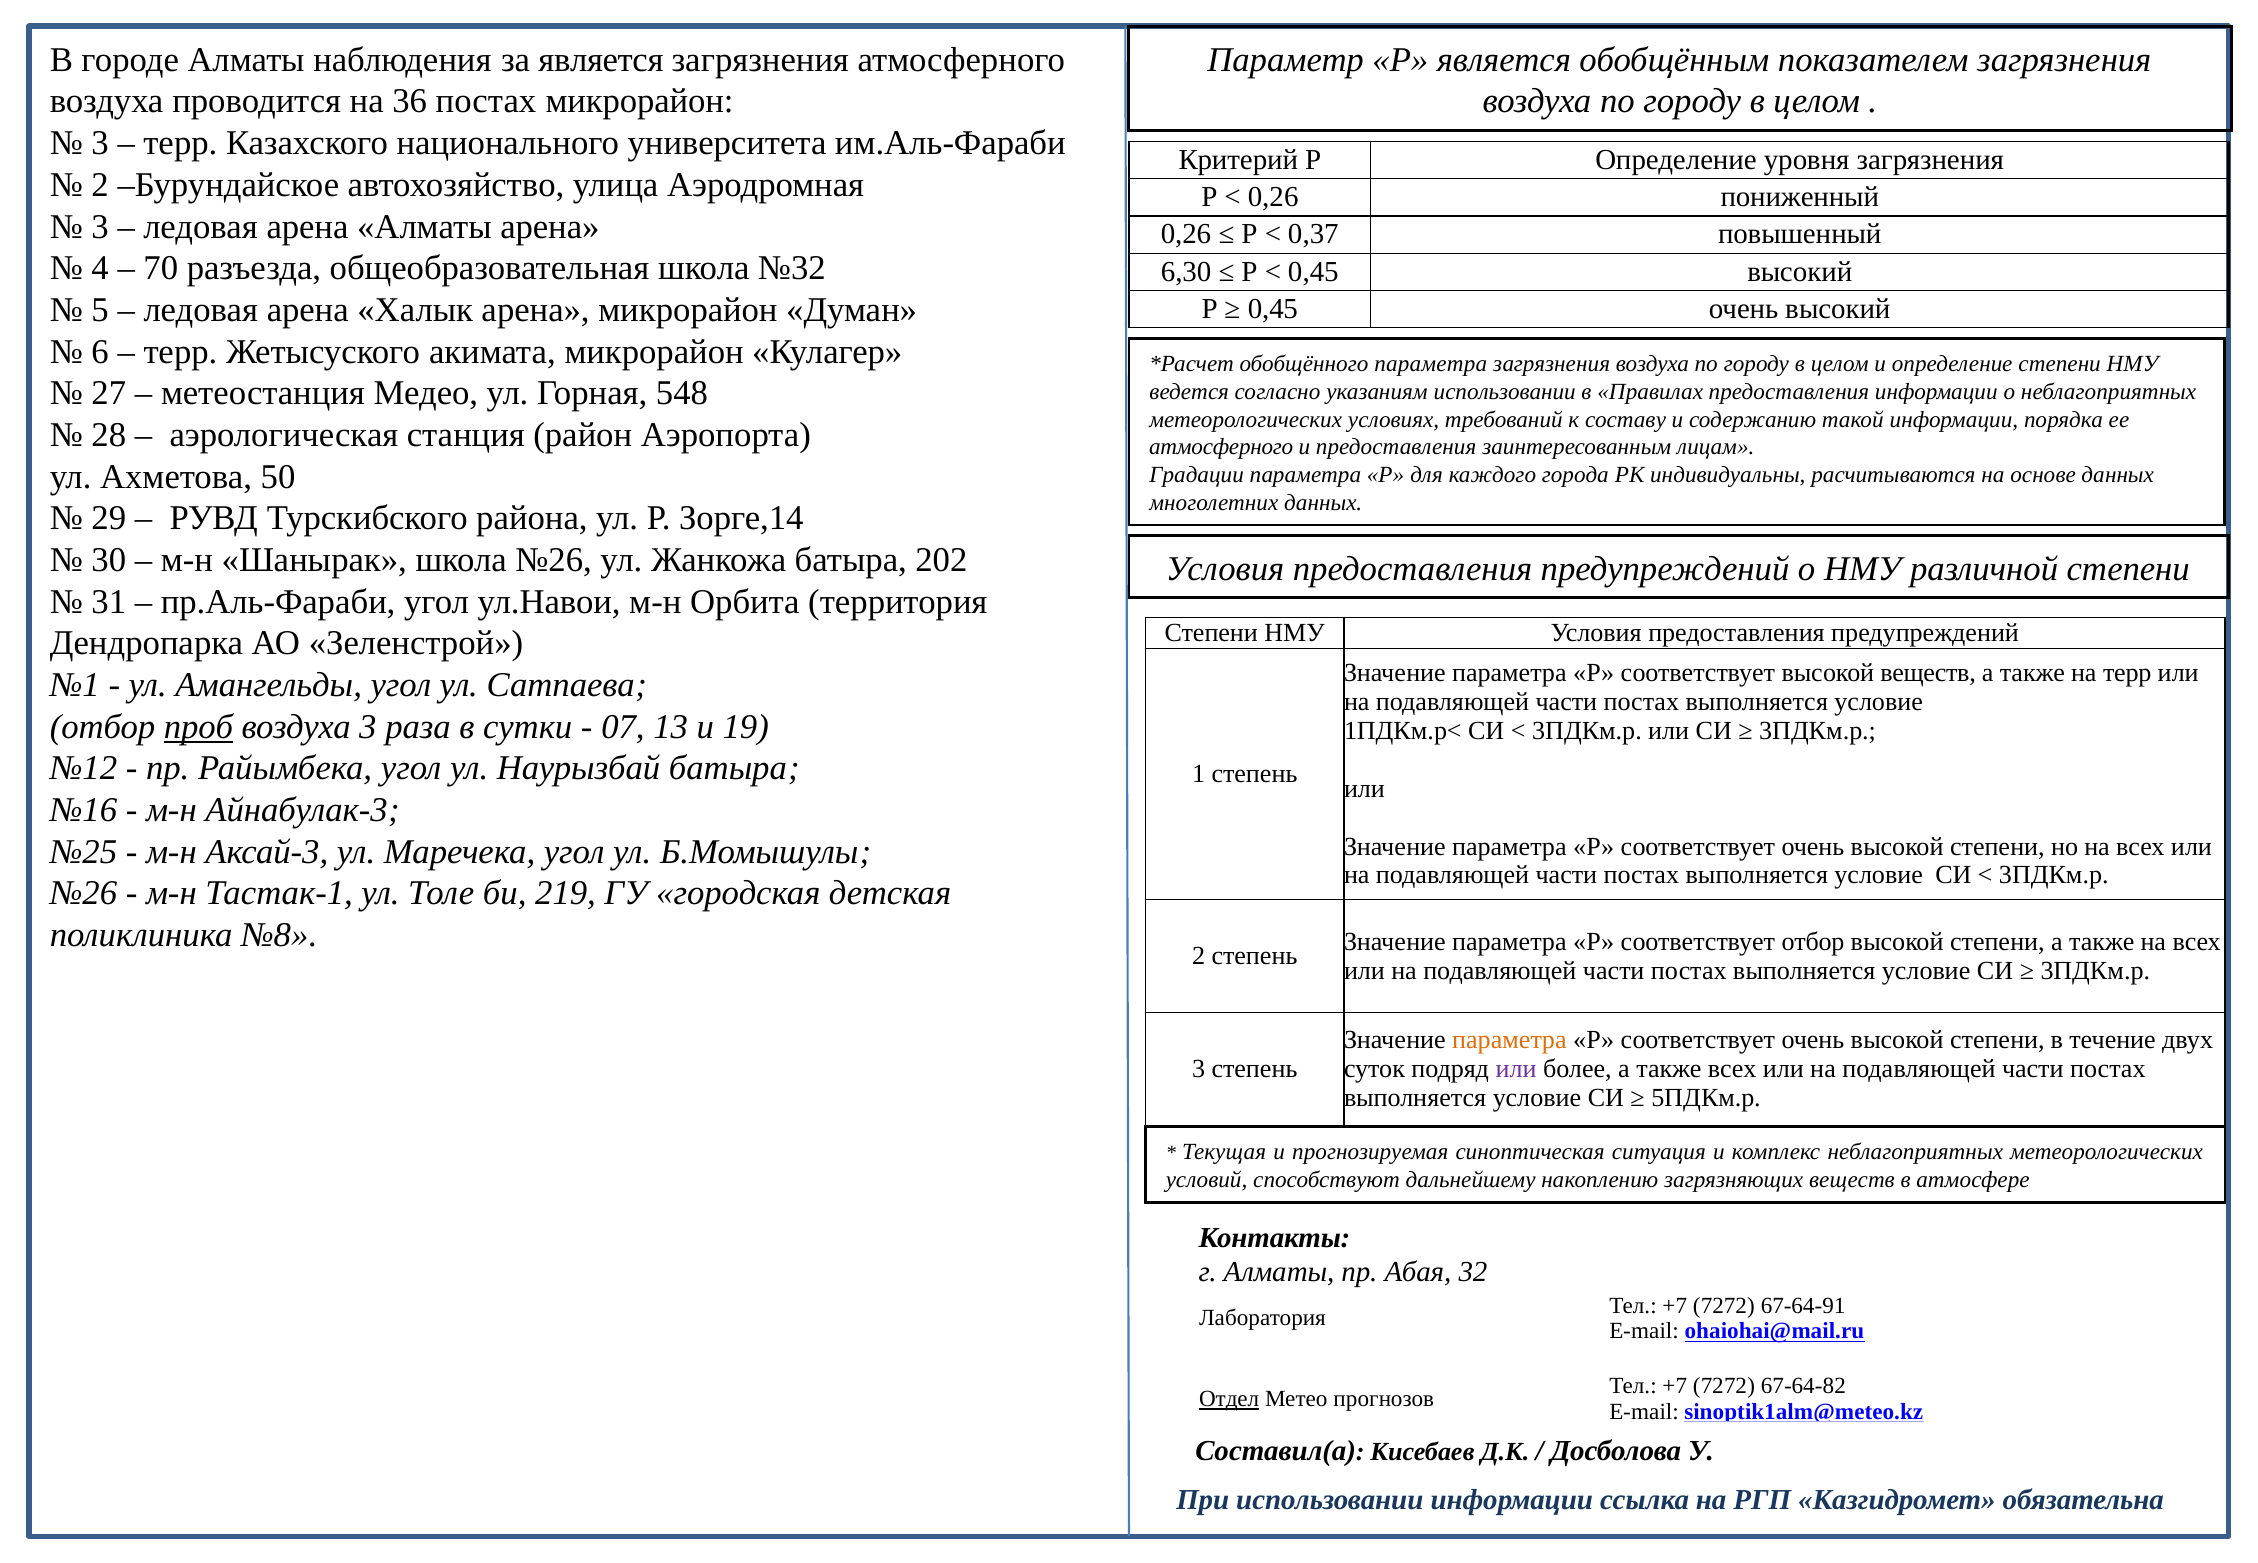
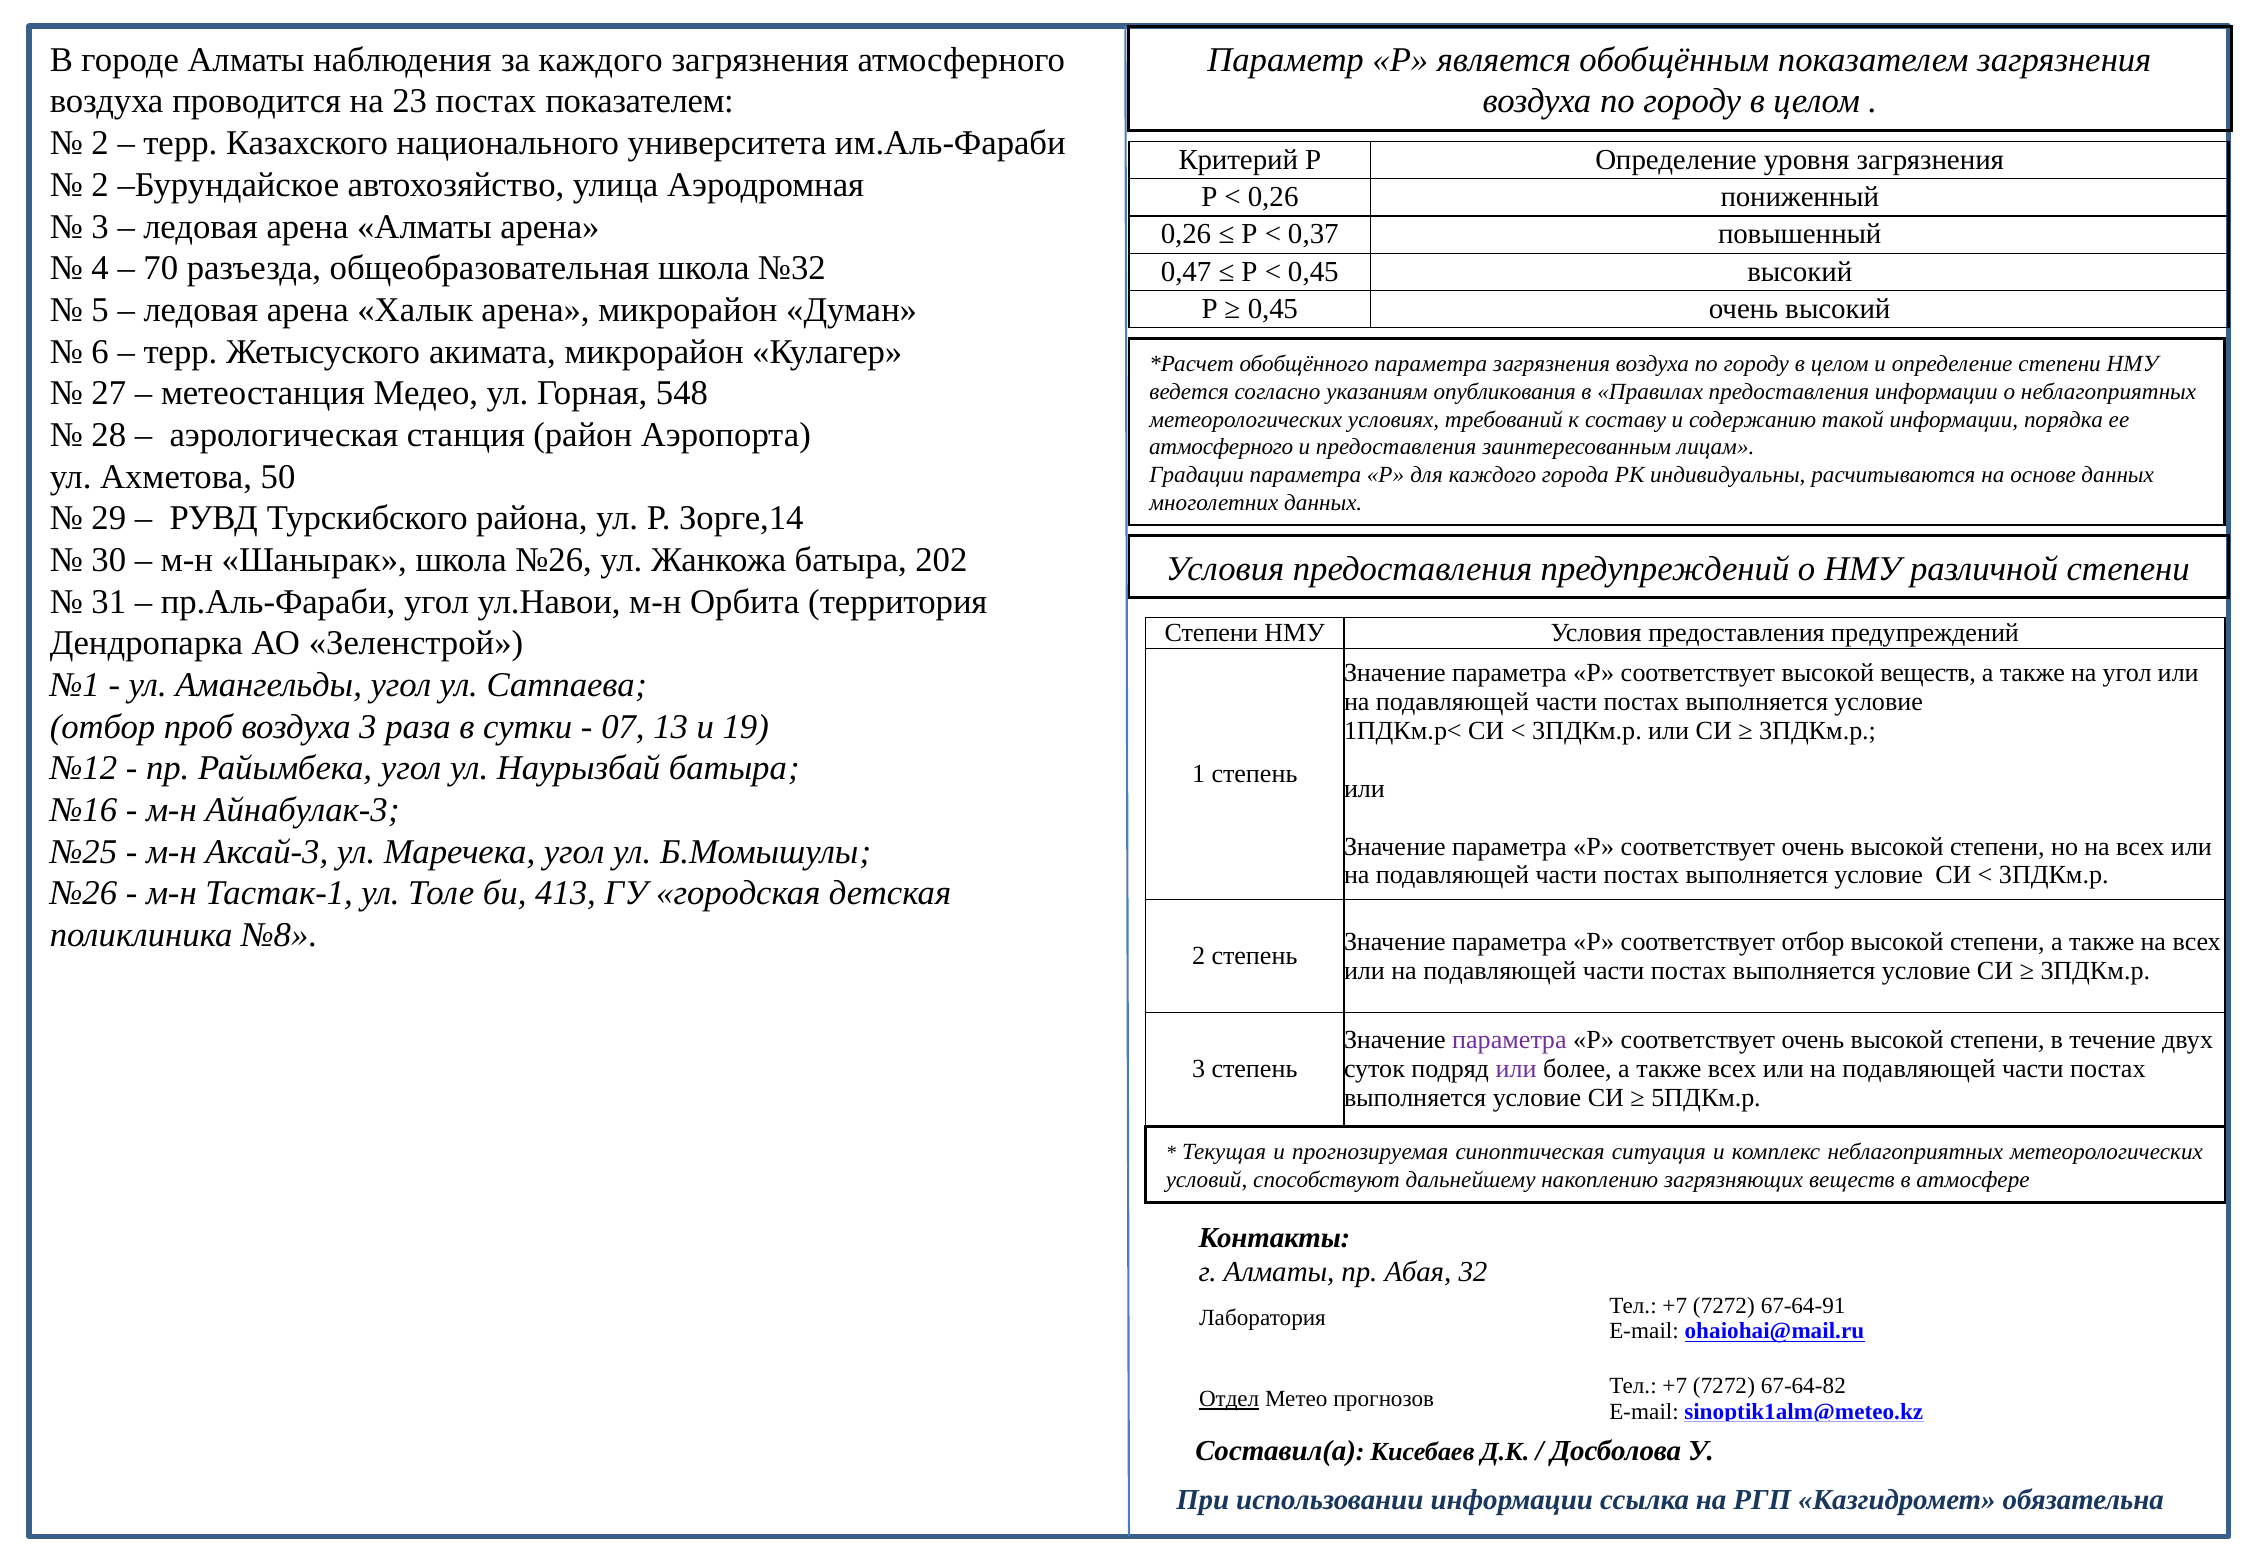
за является: является -> каждого
36: 36 -> 23
постах микрорайон: микрорайон -> показателем
3 at (100, 143): 3 -> 2
6,30: 6,30 -> 0,47
указаниям использовании: использовании -> опубликования
на терр: терр -> угол
проб underline: present -> none
219: 219 -> 413
параметра at (1509, 1040) colour: orange -> purple
